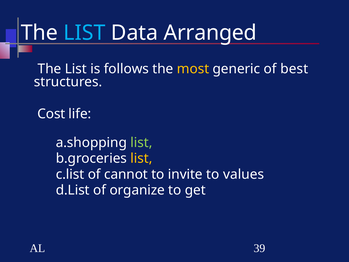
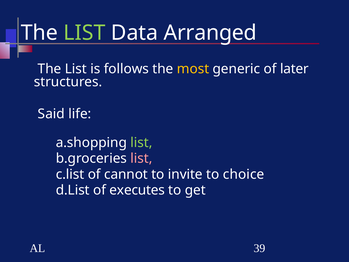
LIST at (84, 33) colour: light blue -> light green
best: best -> later
Cost: Cost -> Said
list at (141, 158) colour: yellow -> pink
values: values -> choice
organize: organize -> executes
